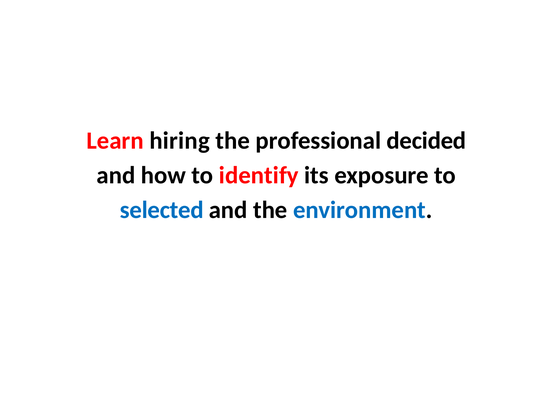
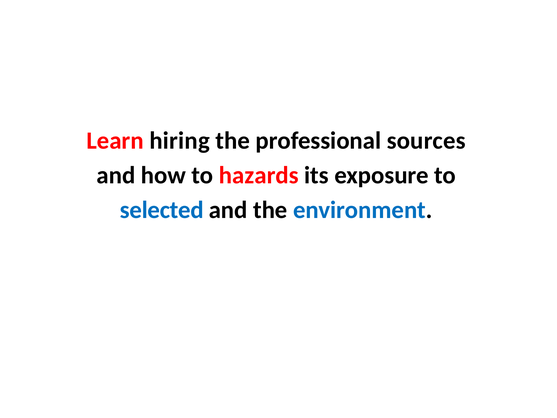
decided: decided -> sources
identify: identify -> hazards
